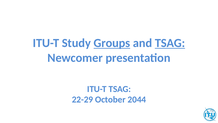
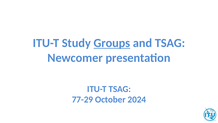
TSAG at (170, 43) underline: present -> none
22-29: 22-29 -> 77-29
2044: 2044 -> 2024
